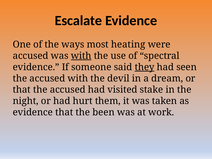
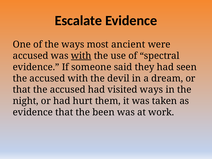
heating: heating -> ancient
they underline: present -> none
visited stake: stake -> ways
